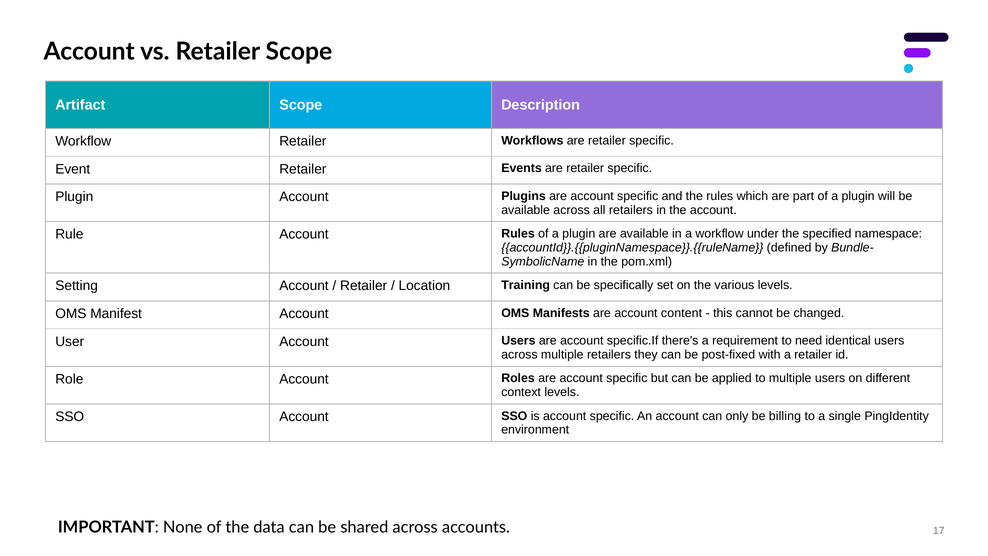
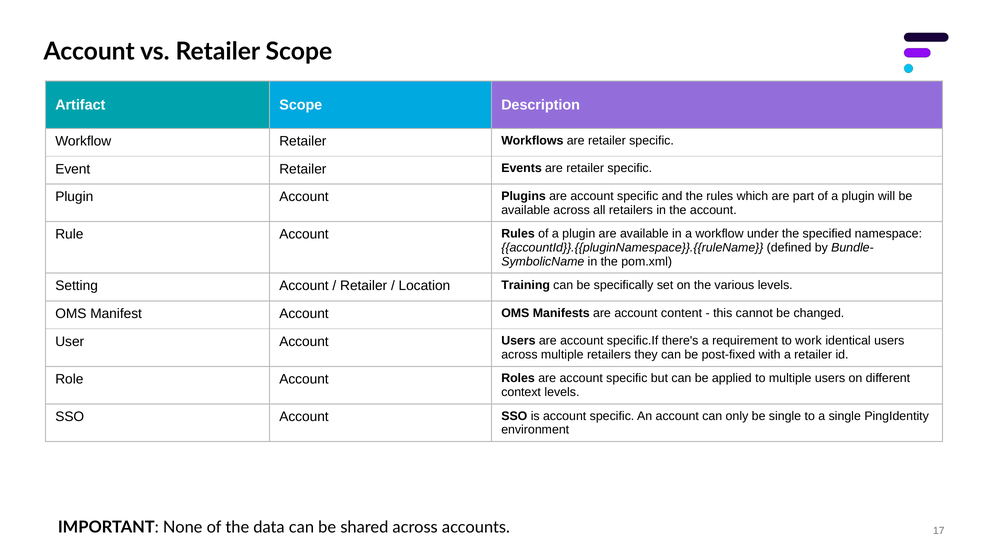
need: need -> work
be billing: billing -> single
